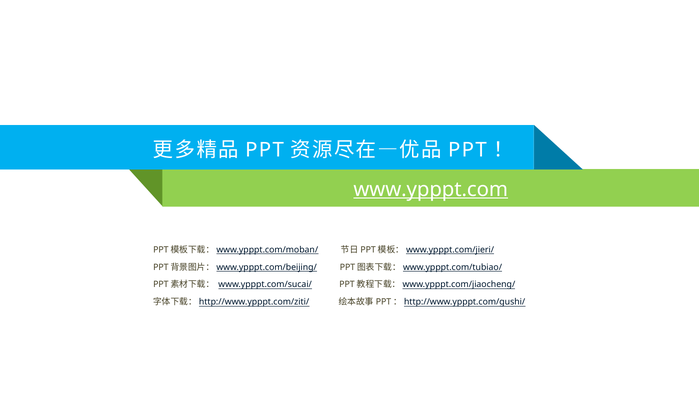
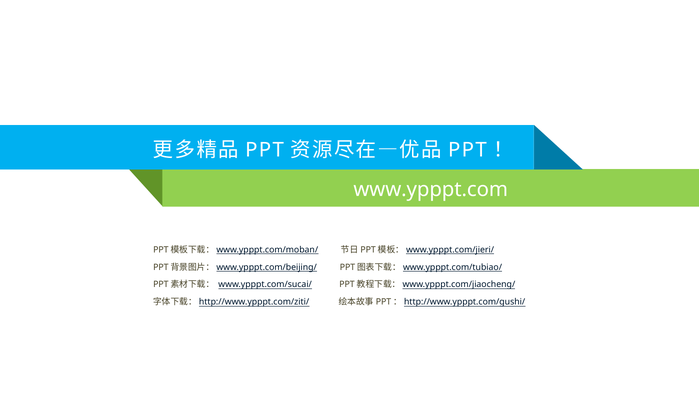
www.ypppt.com underline: present -> none
